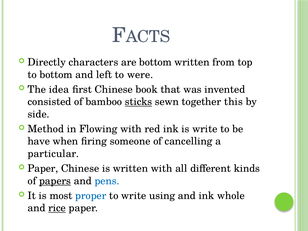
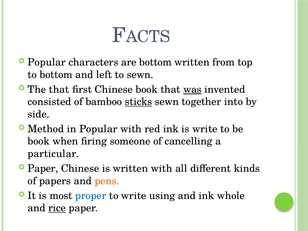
Directly at (47, 62): Directly -> Popular
to were: were -> sewn
The idea: idea -> that
was underline: none -> present
this: this -> into
in Flowing: Flowing -> Popular
have at (39, 141): have -> book
papers underline: present -> none
pens colour: blue -> orange
